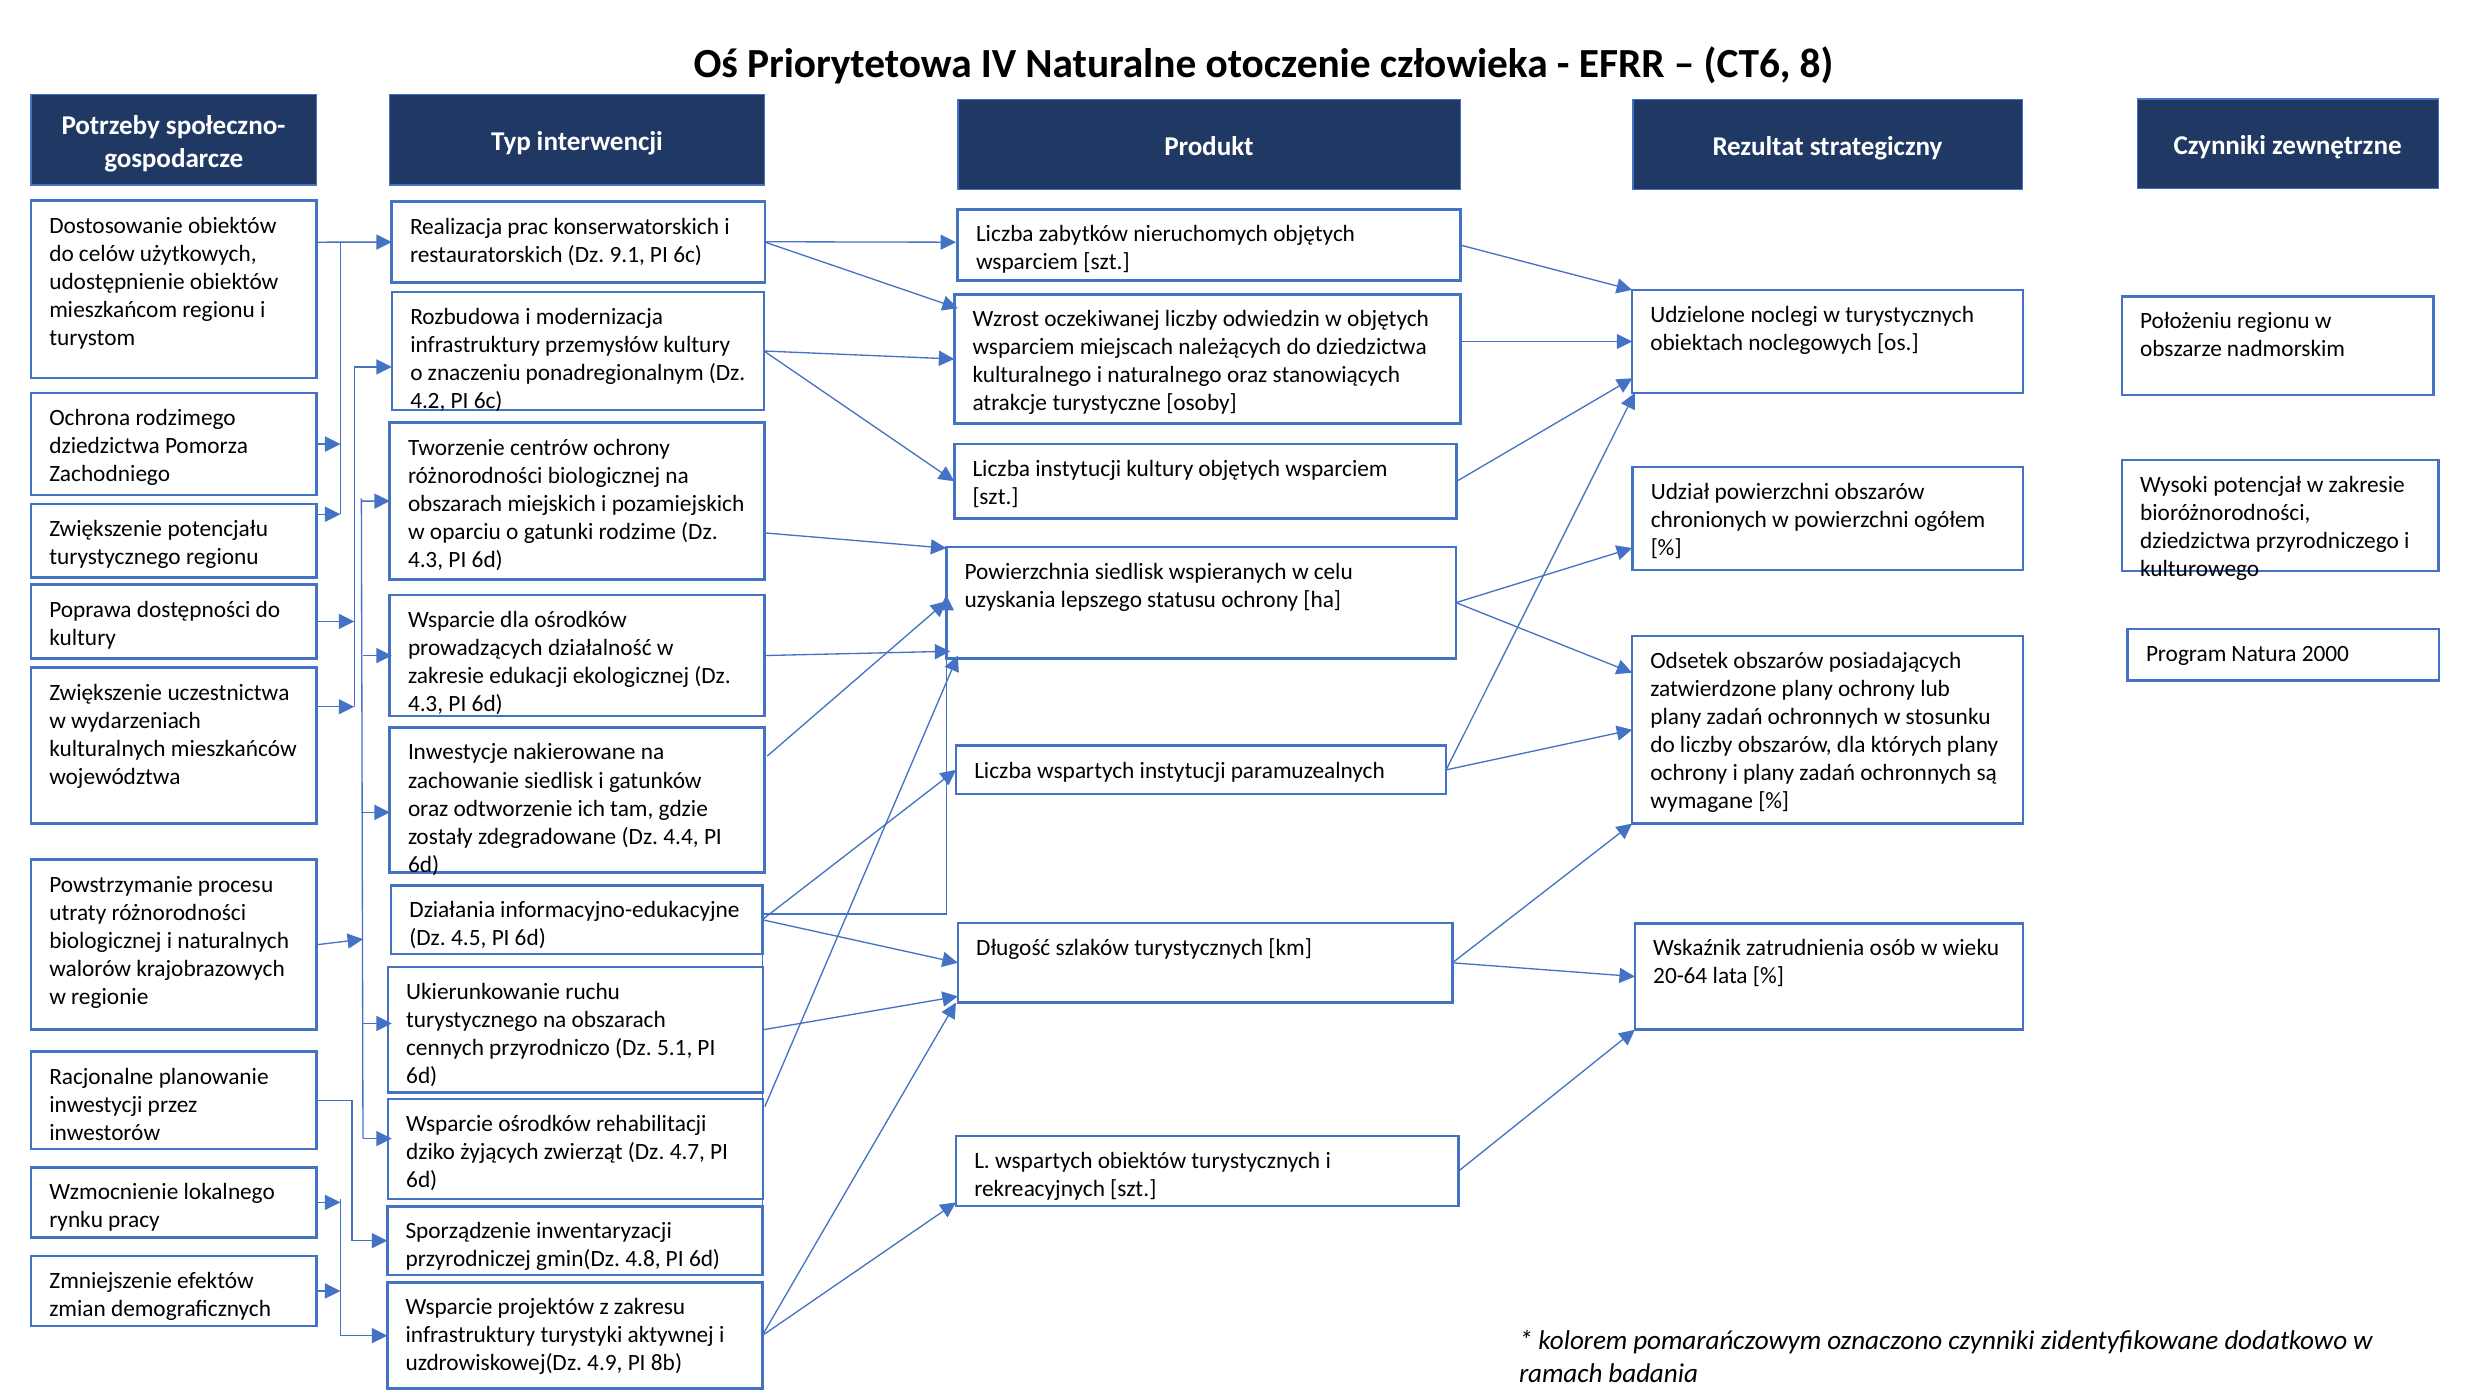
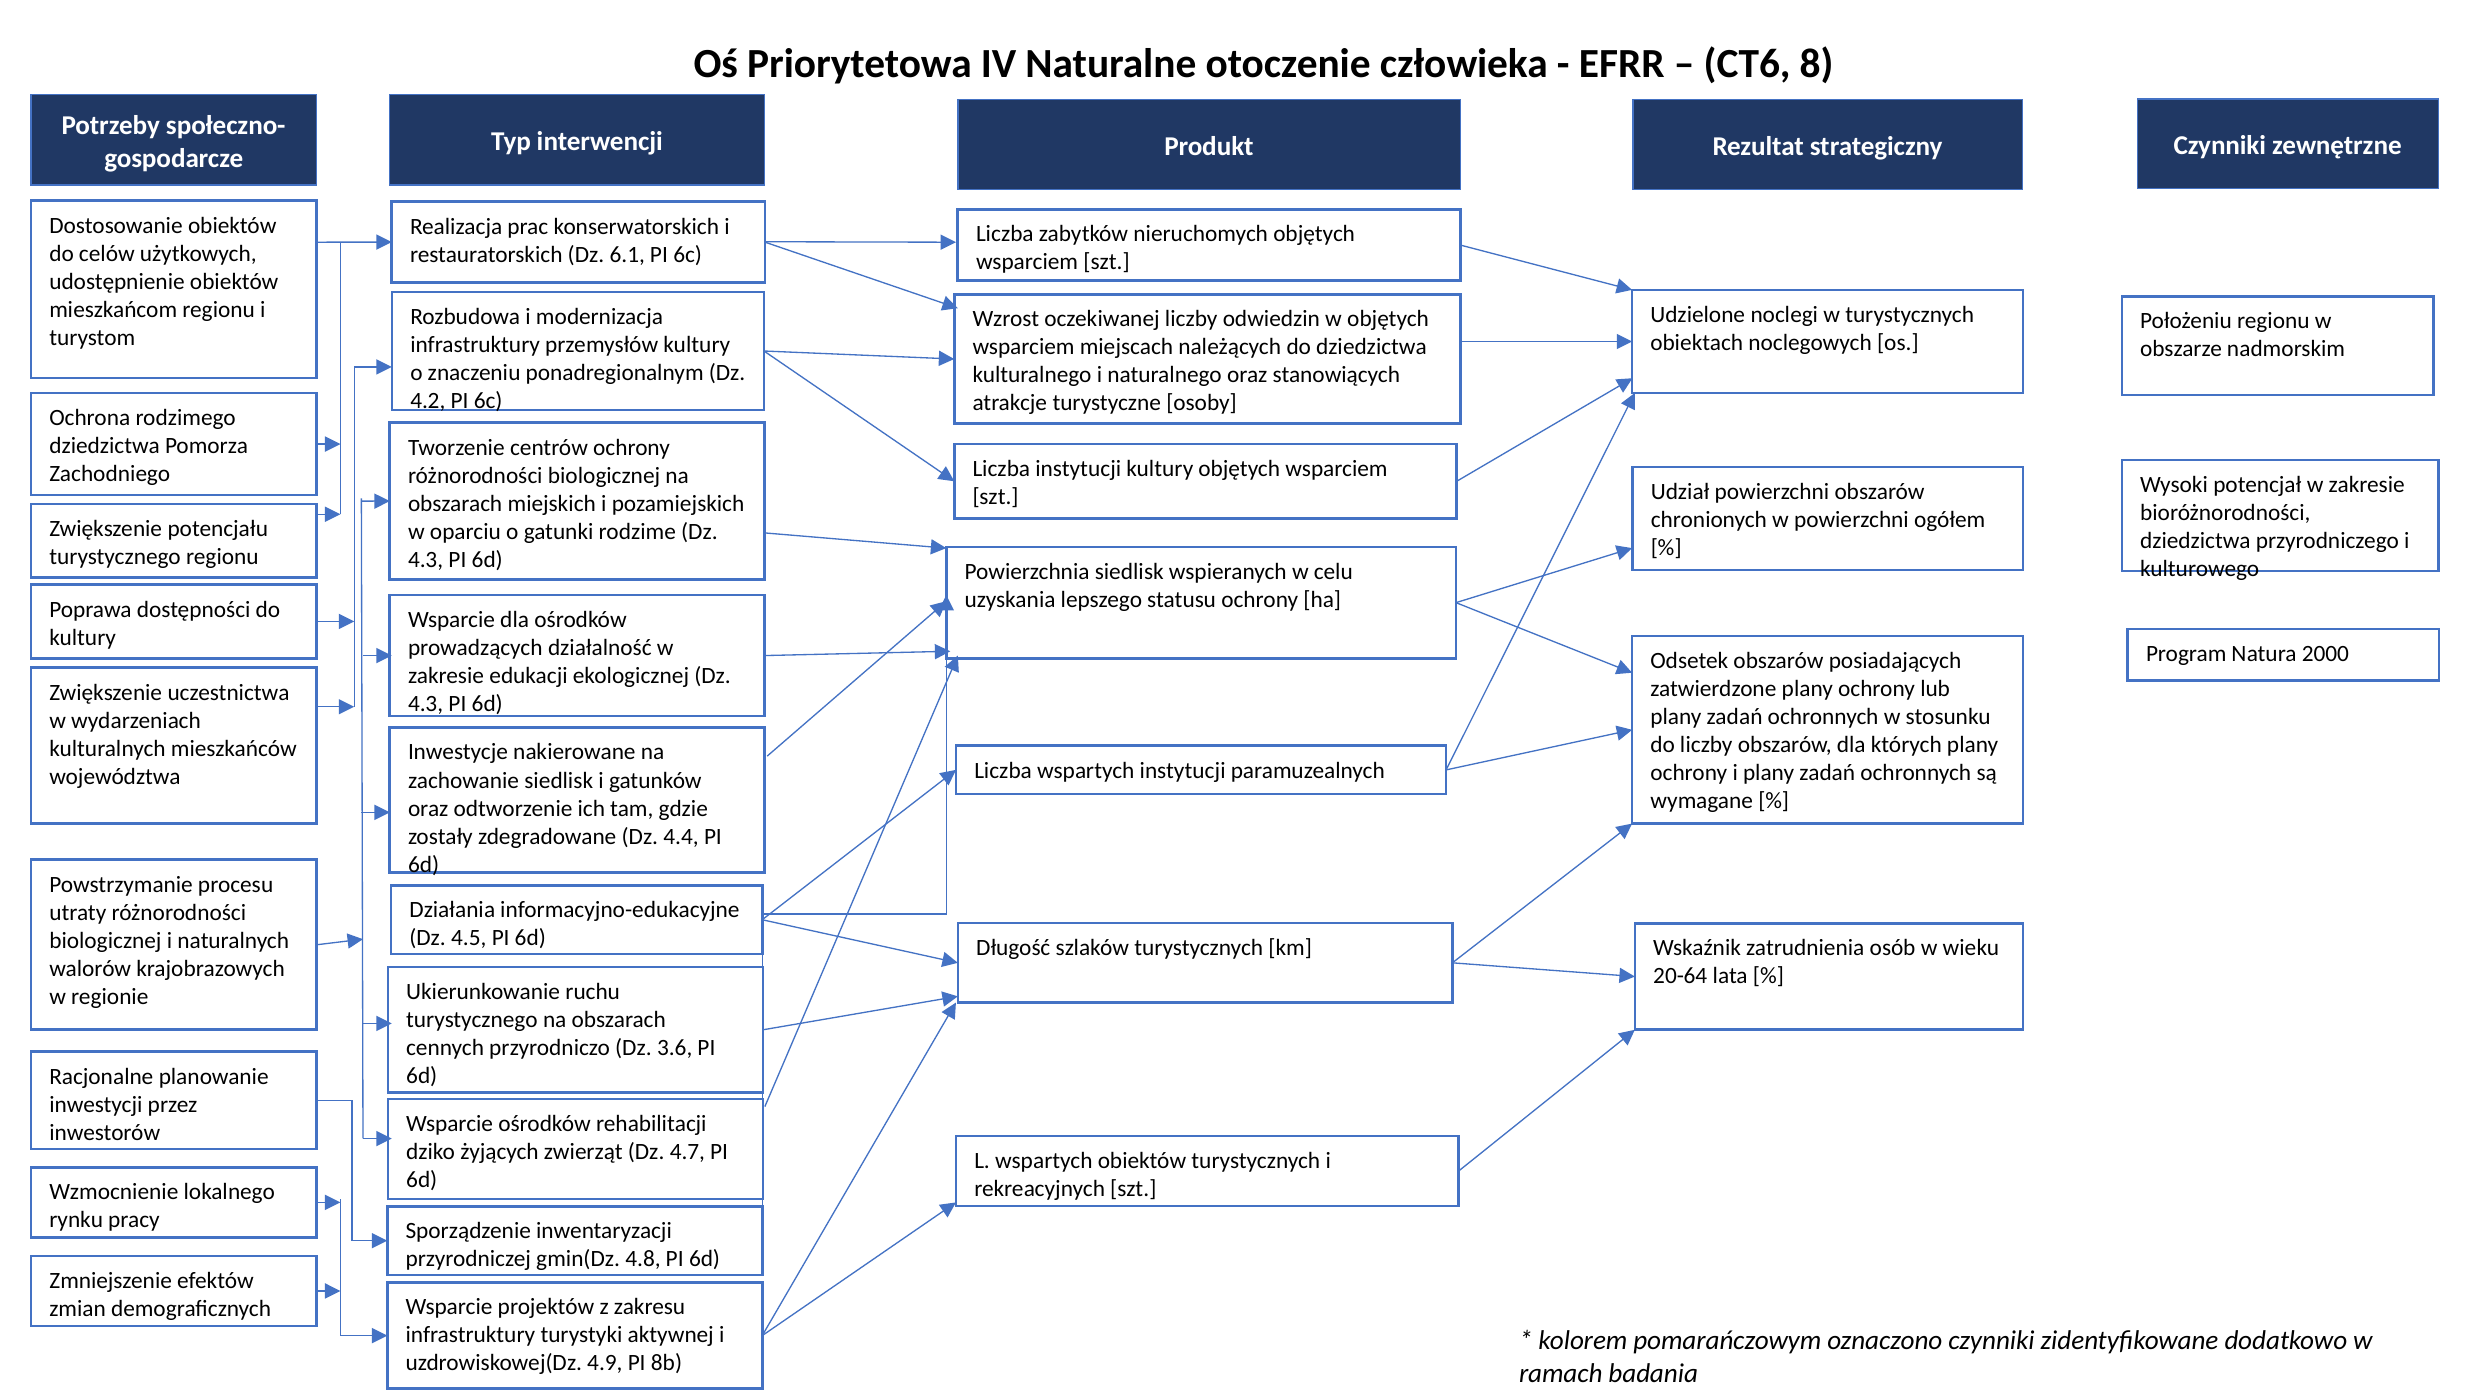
9.1: 9.1 -> 6.1
5.1: 5.1 -> 3.6
